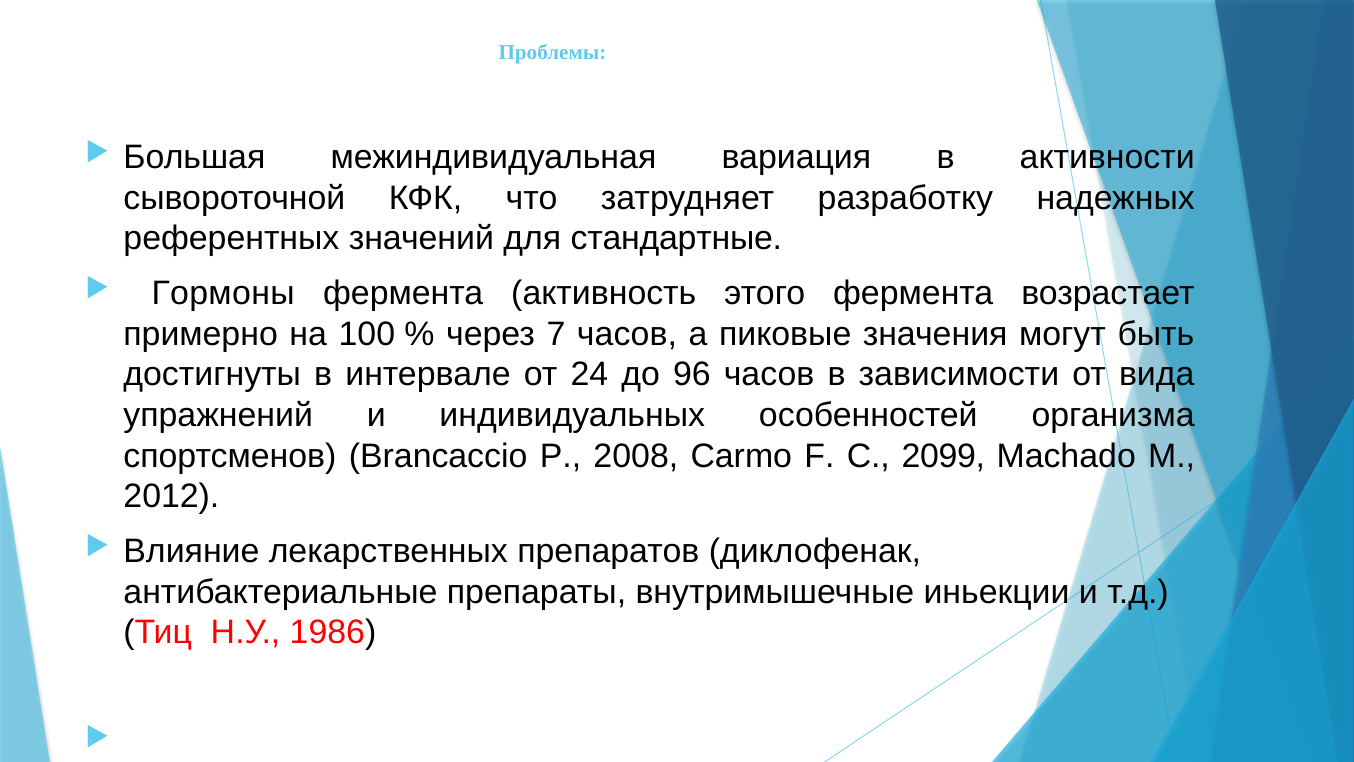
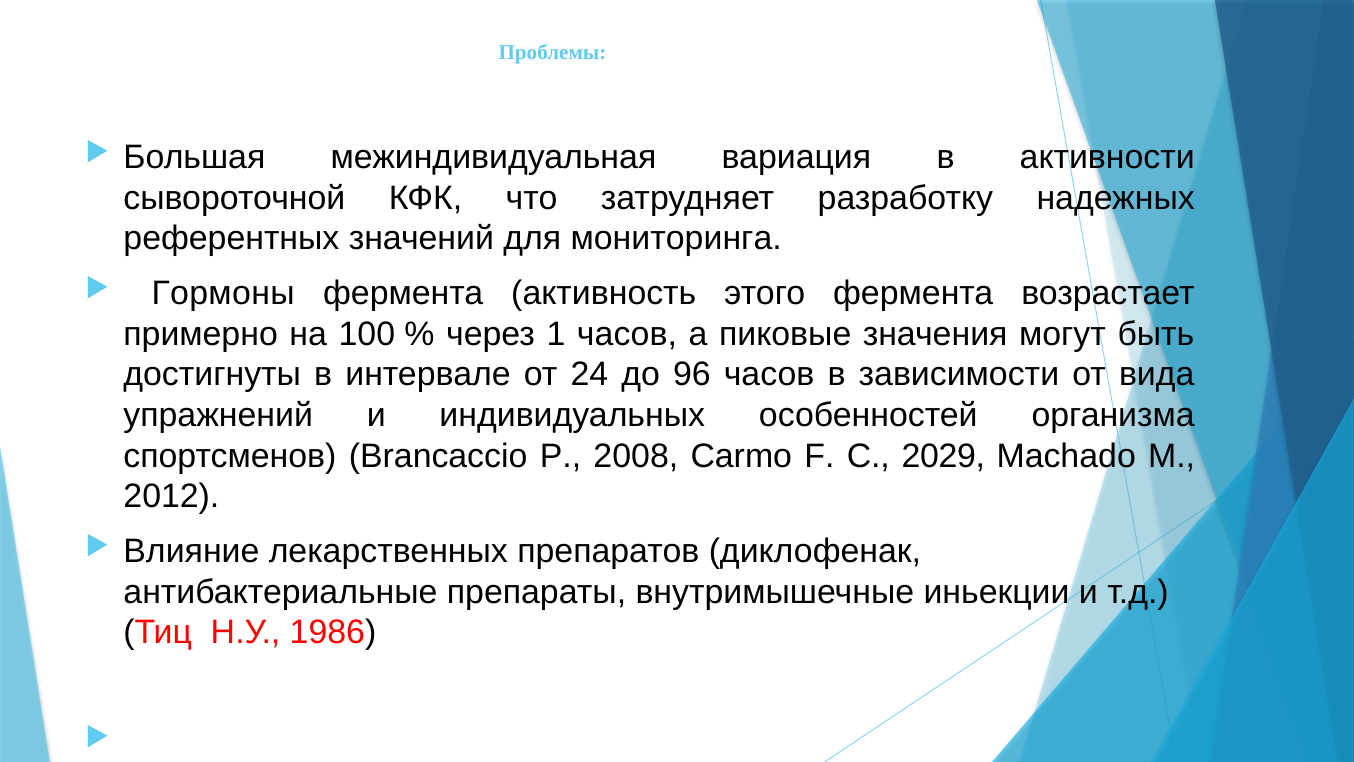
стандартные: стандартные -> мониторинга
7: 7 -> 1
2099: 2099 -> 2029
